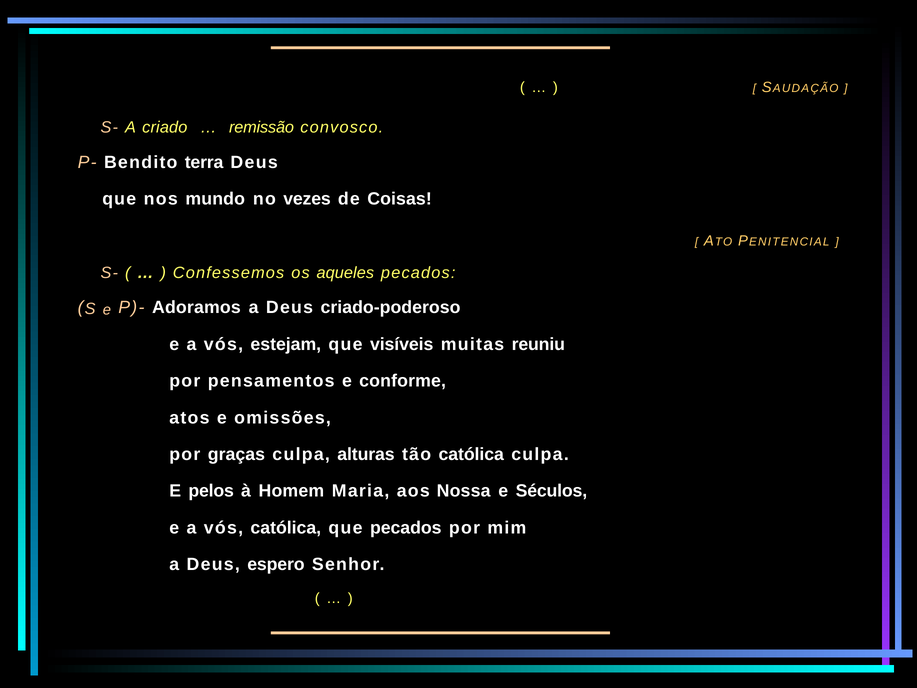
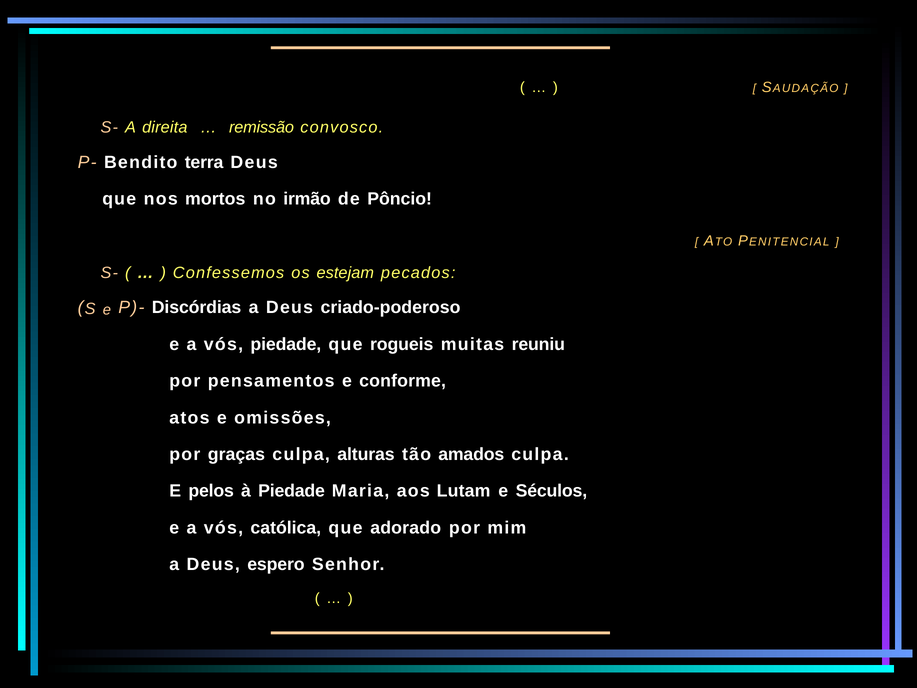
criado: criado -> direita
mundo: mundo -> mortos
vezes: vezes -> irmão
Coisas: Coisas -> Pôncio
aqueles: aqueles -> estejam
Adoramos: Adoramos -> Discórdias
vós estejam: estejam -> piedade
visíveis: visíveis -> rogueis
tão católica: católica -> amados
à Homem: Homem -> Piedade
Nossa: Nossa -> Lutam
que pecados: pecados -> adorado
